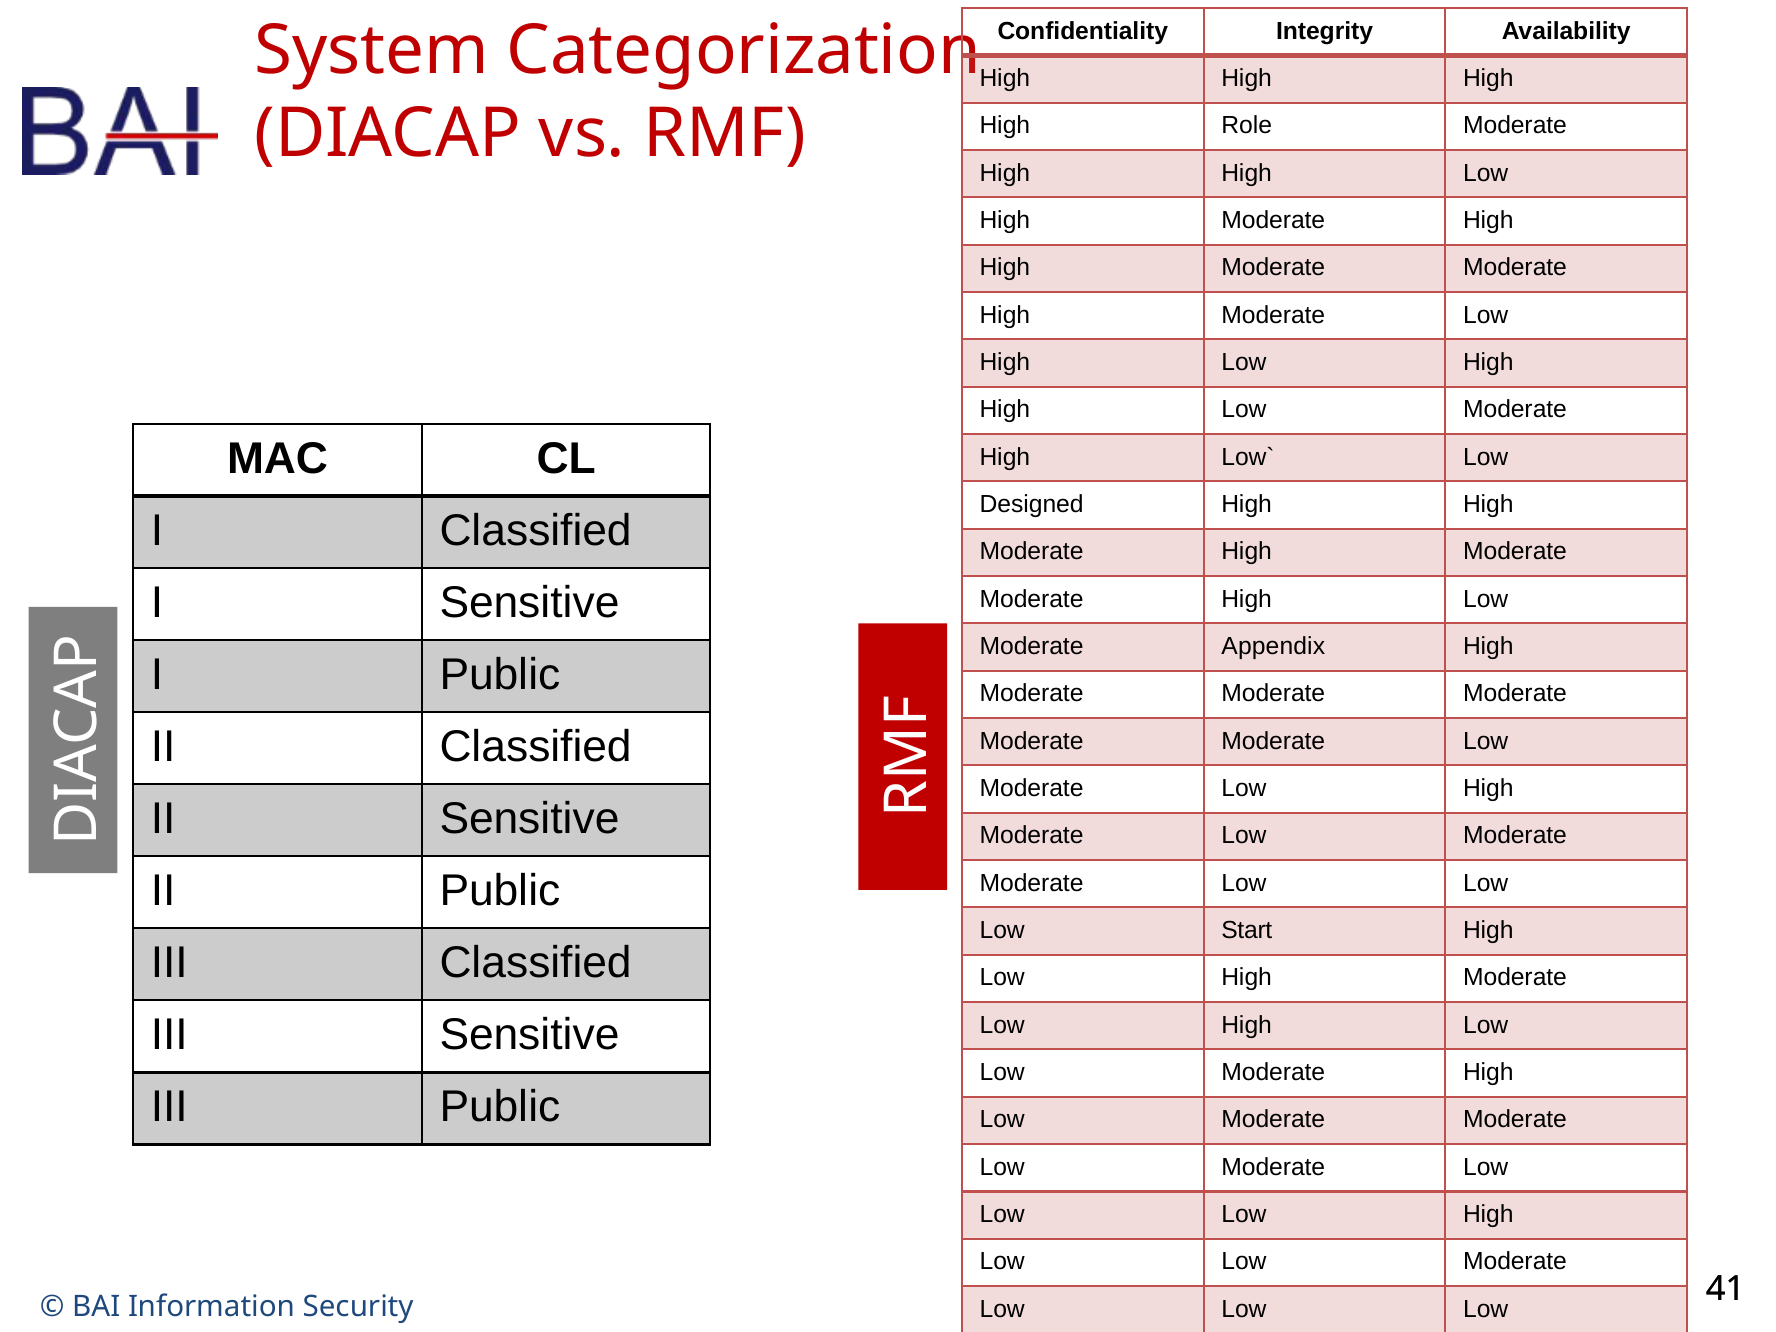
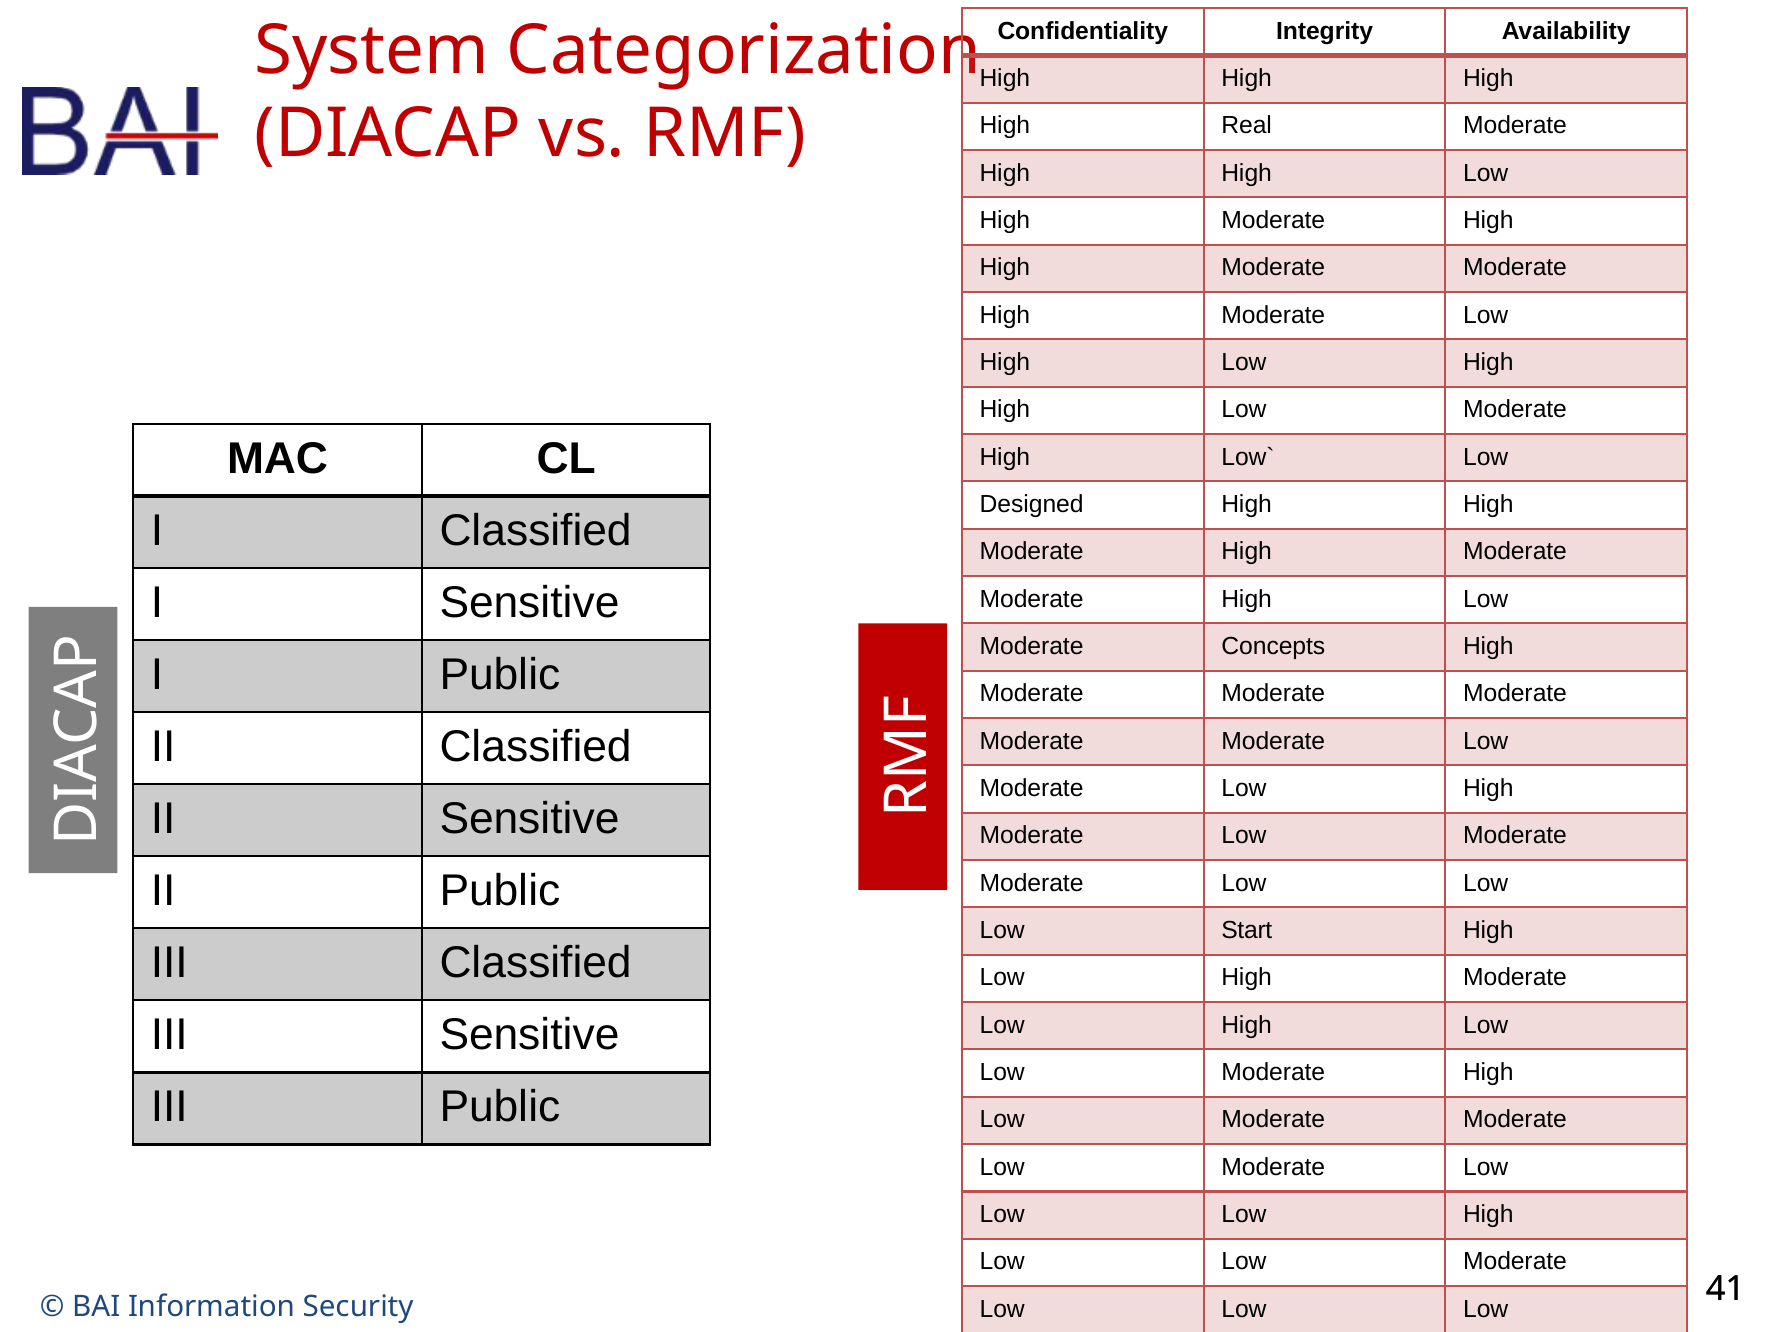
Role: Role -> Real
Appendix: Appendix -> Concepts
